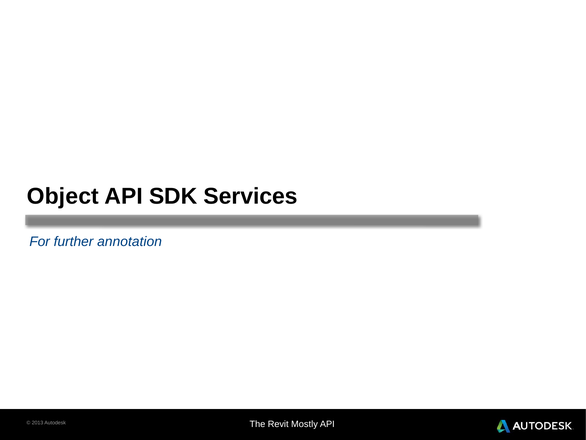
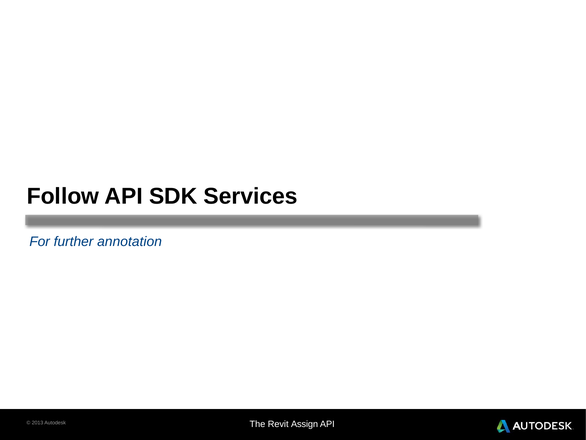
Object: Object -> Follow
Mostly: Mostly -> Assign
